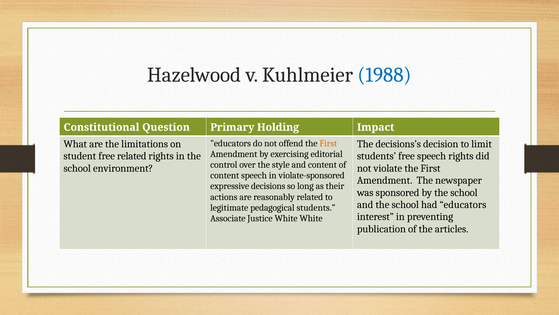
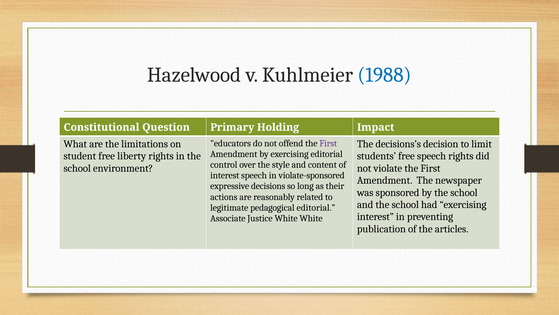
First at (328, 143) colour: orange -> purple
free related: related -> liberty
content at (225, 175): content -> interest
had educators: educators -> exercising
pedagogical students: students -> editorial
